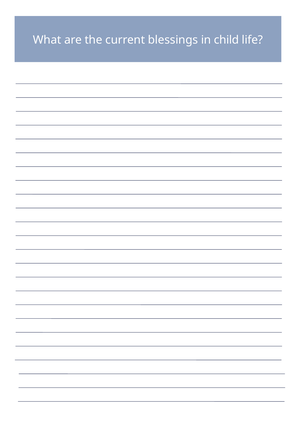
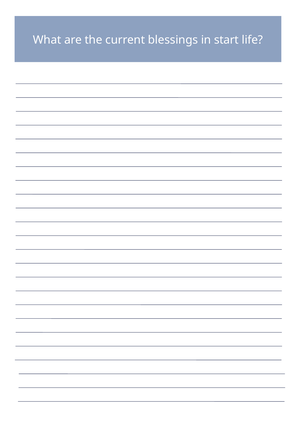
child: child -> start
